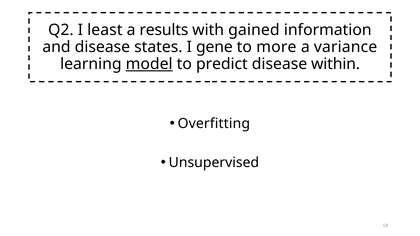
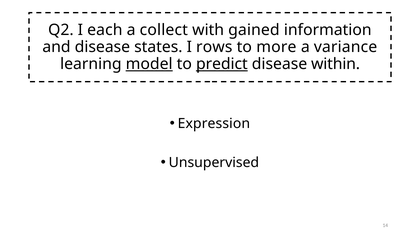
least: least -> each
results: results -> collect
gene: gene -> rows
predict underline: none -> present
Overfitting: Overfitting -> Expression
